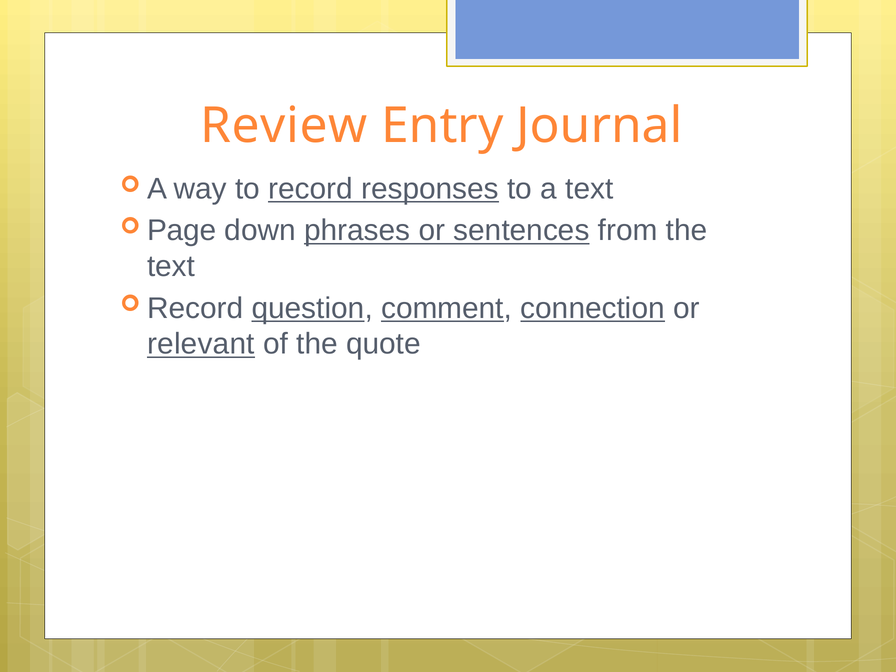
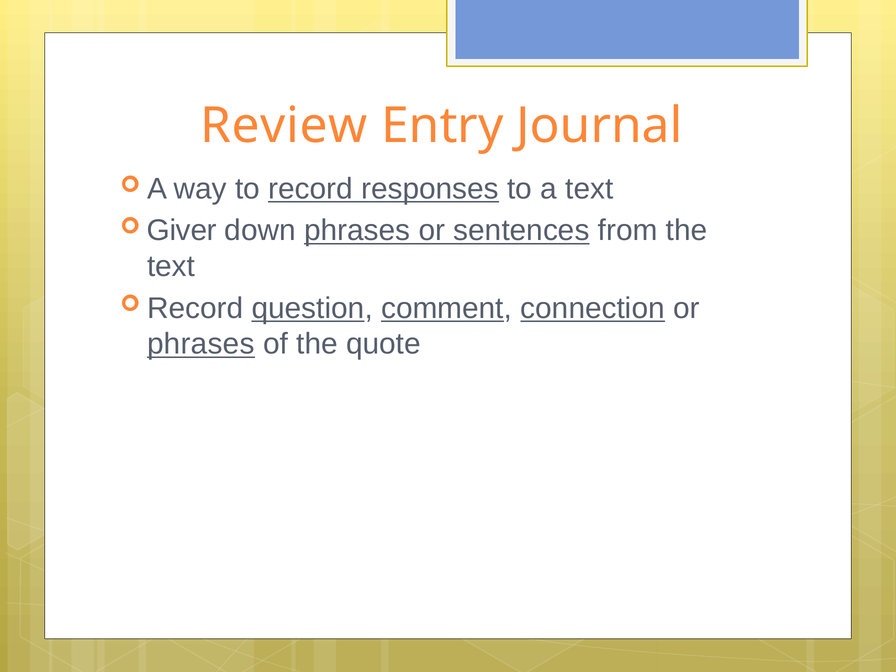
Page: Page -> Giver
relevant at (201, 344): relevant -> phrases
